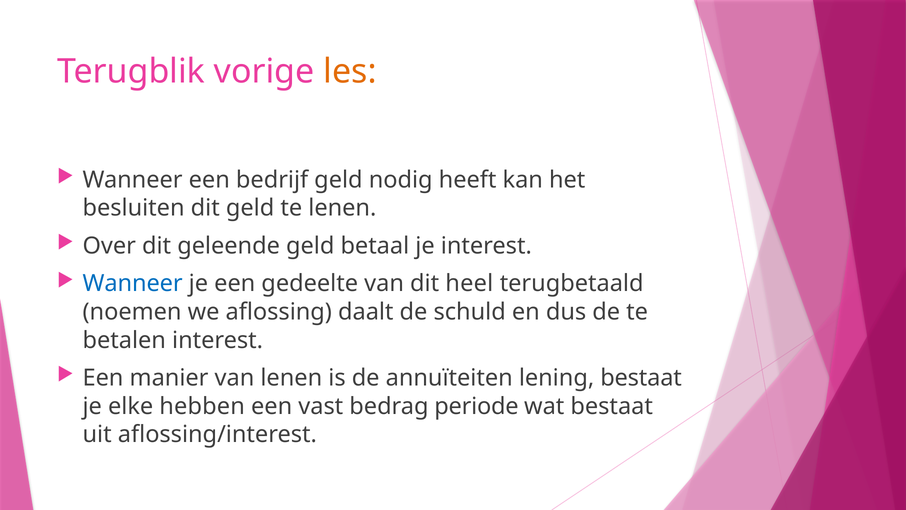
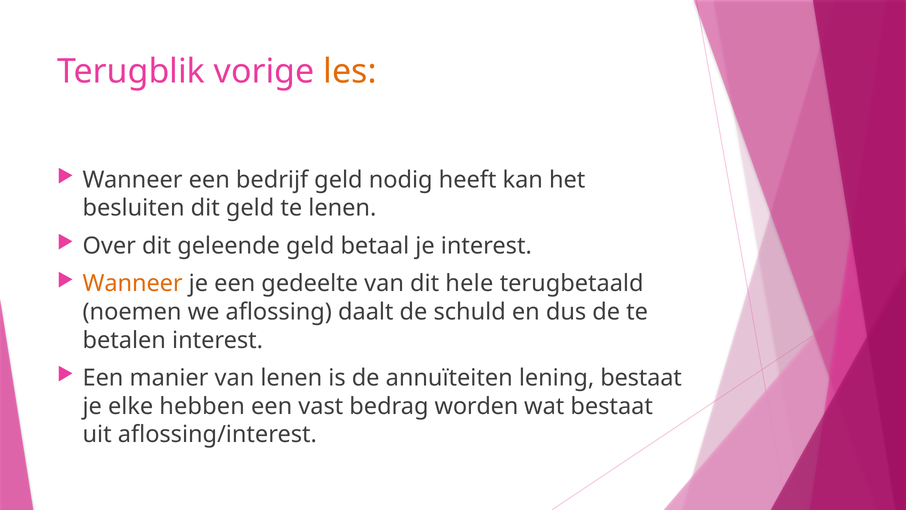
Wanneer at (133, 283) colour: blue -> orange
heel: heel -> hele
periode: periode -> worden
